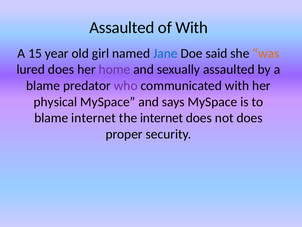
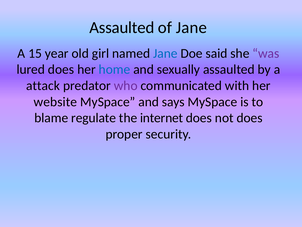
of With: With -> Jane
was colour: orange -> purple
home colour: purple -> blue
blame at (43, 86): blame -> attack
physical: physical -> website
blame internet: internet -> regulate
